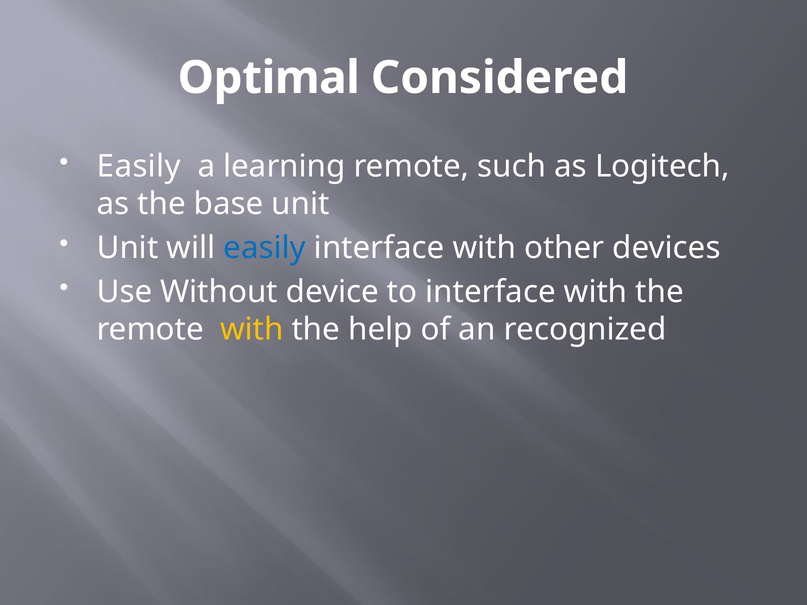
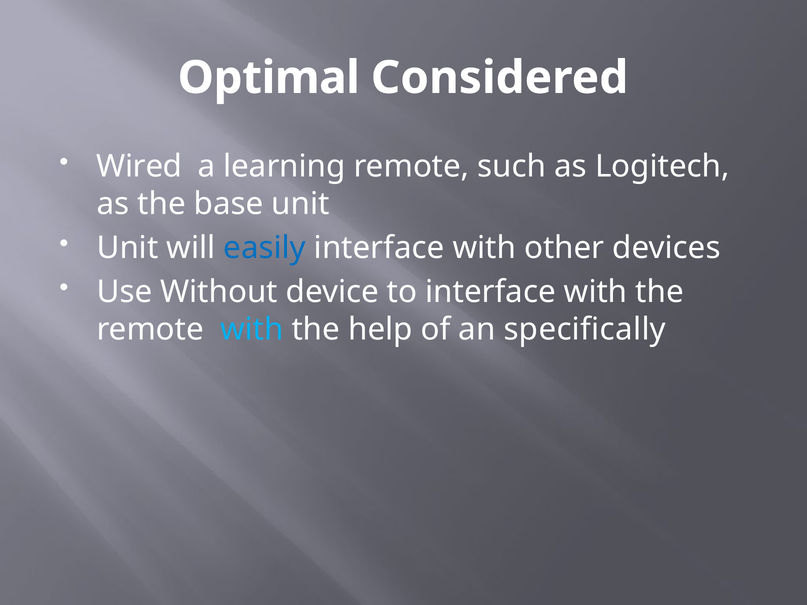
Easily at (139, 166): Easily -> Wired
with at (252, 330) colour: yellow -> light blue
recognized: recognized -> specifically
